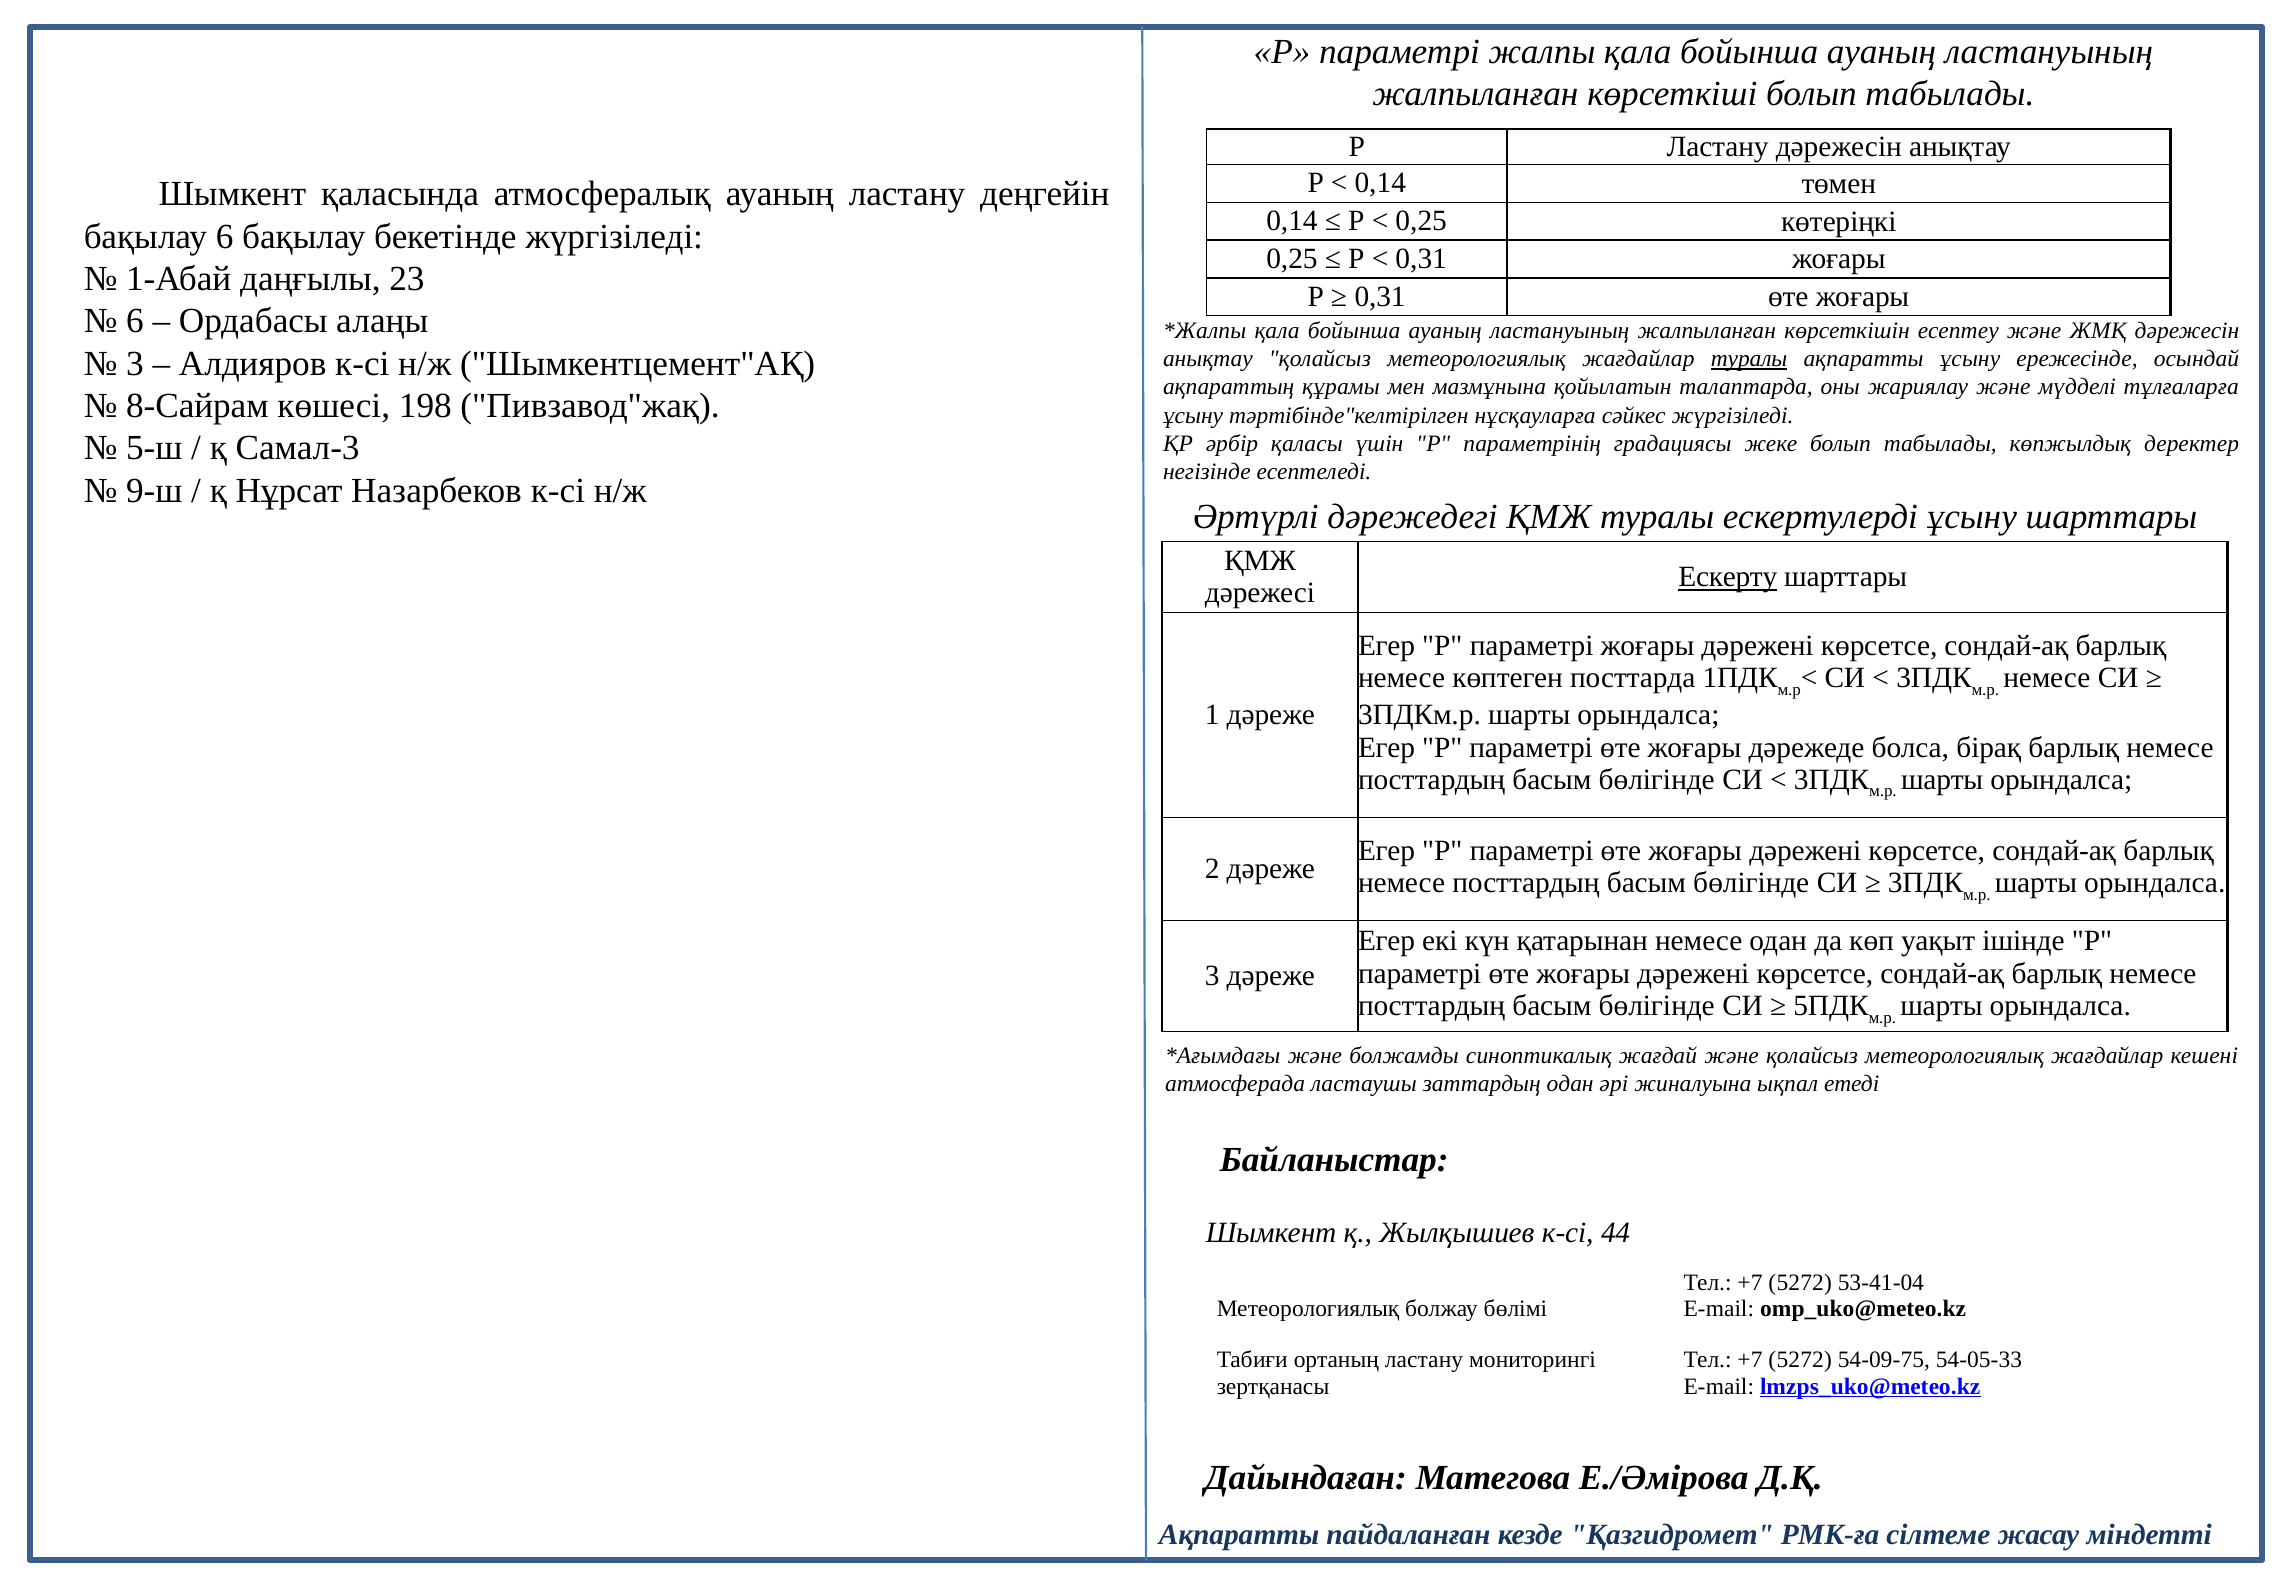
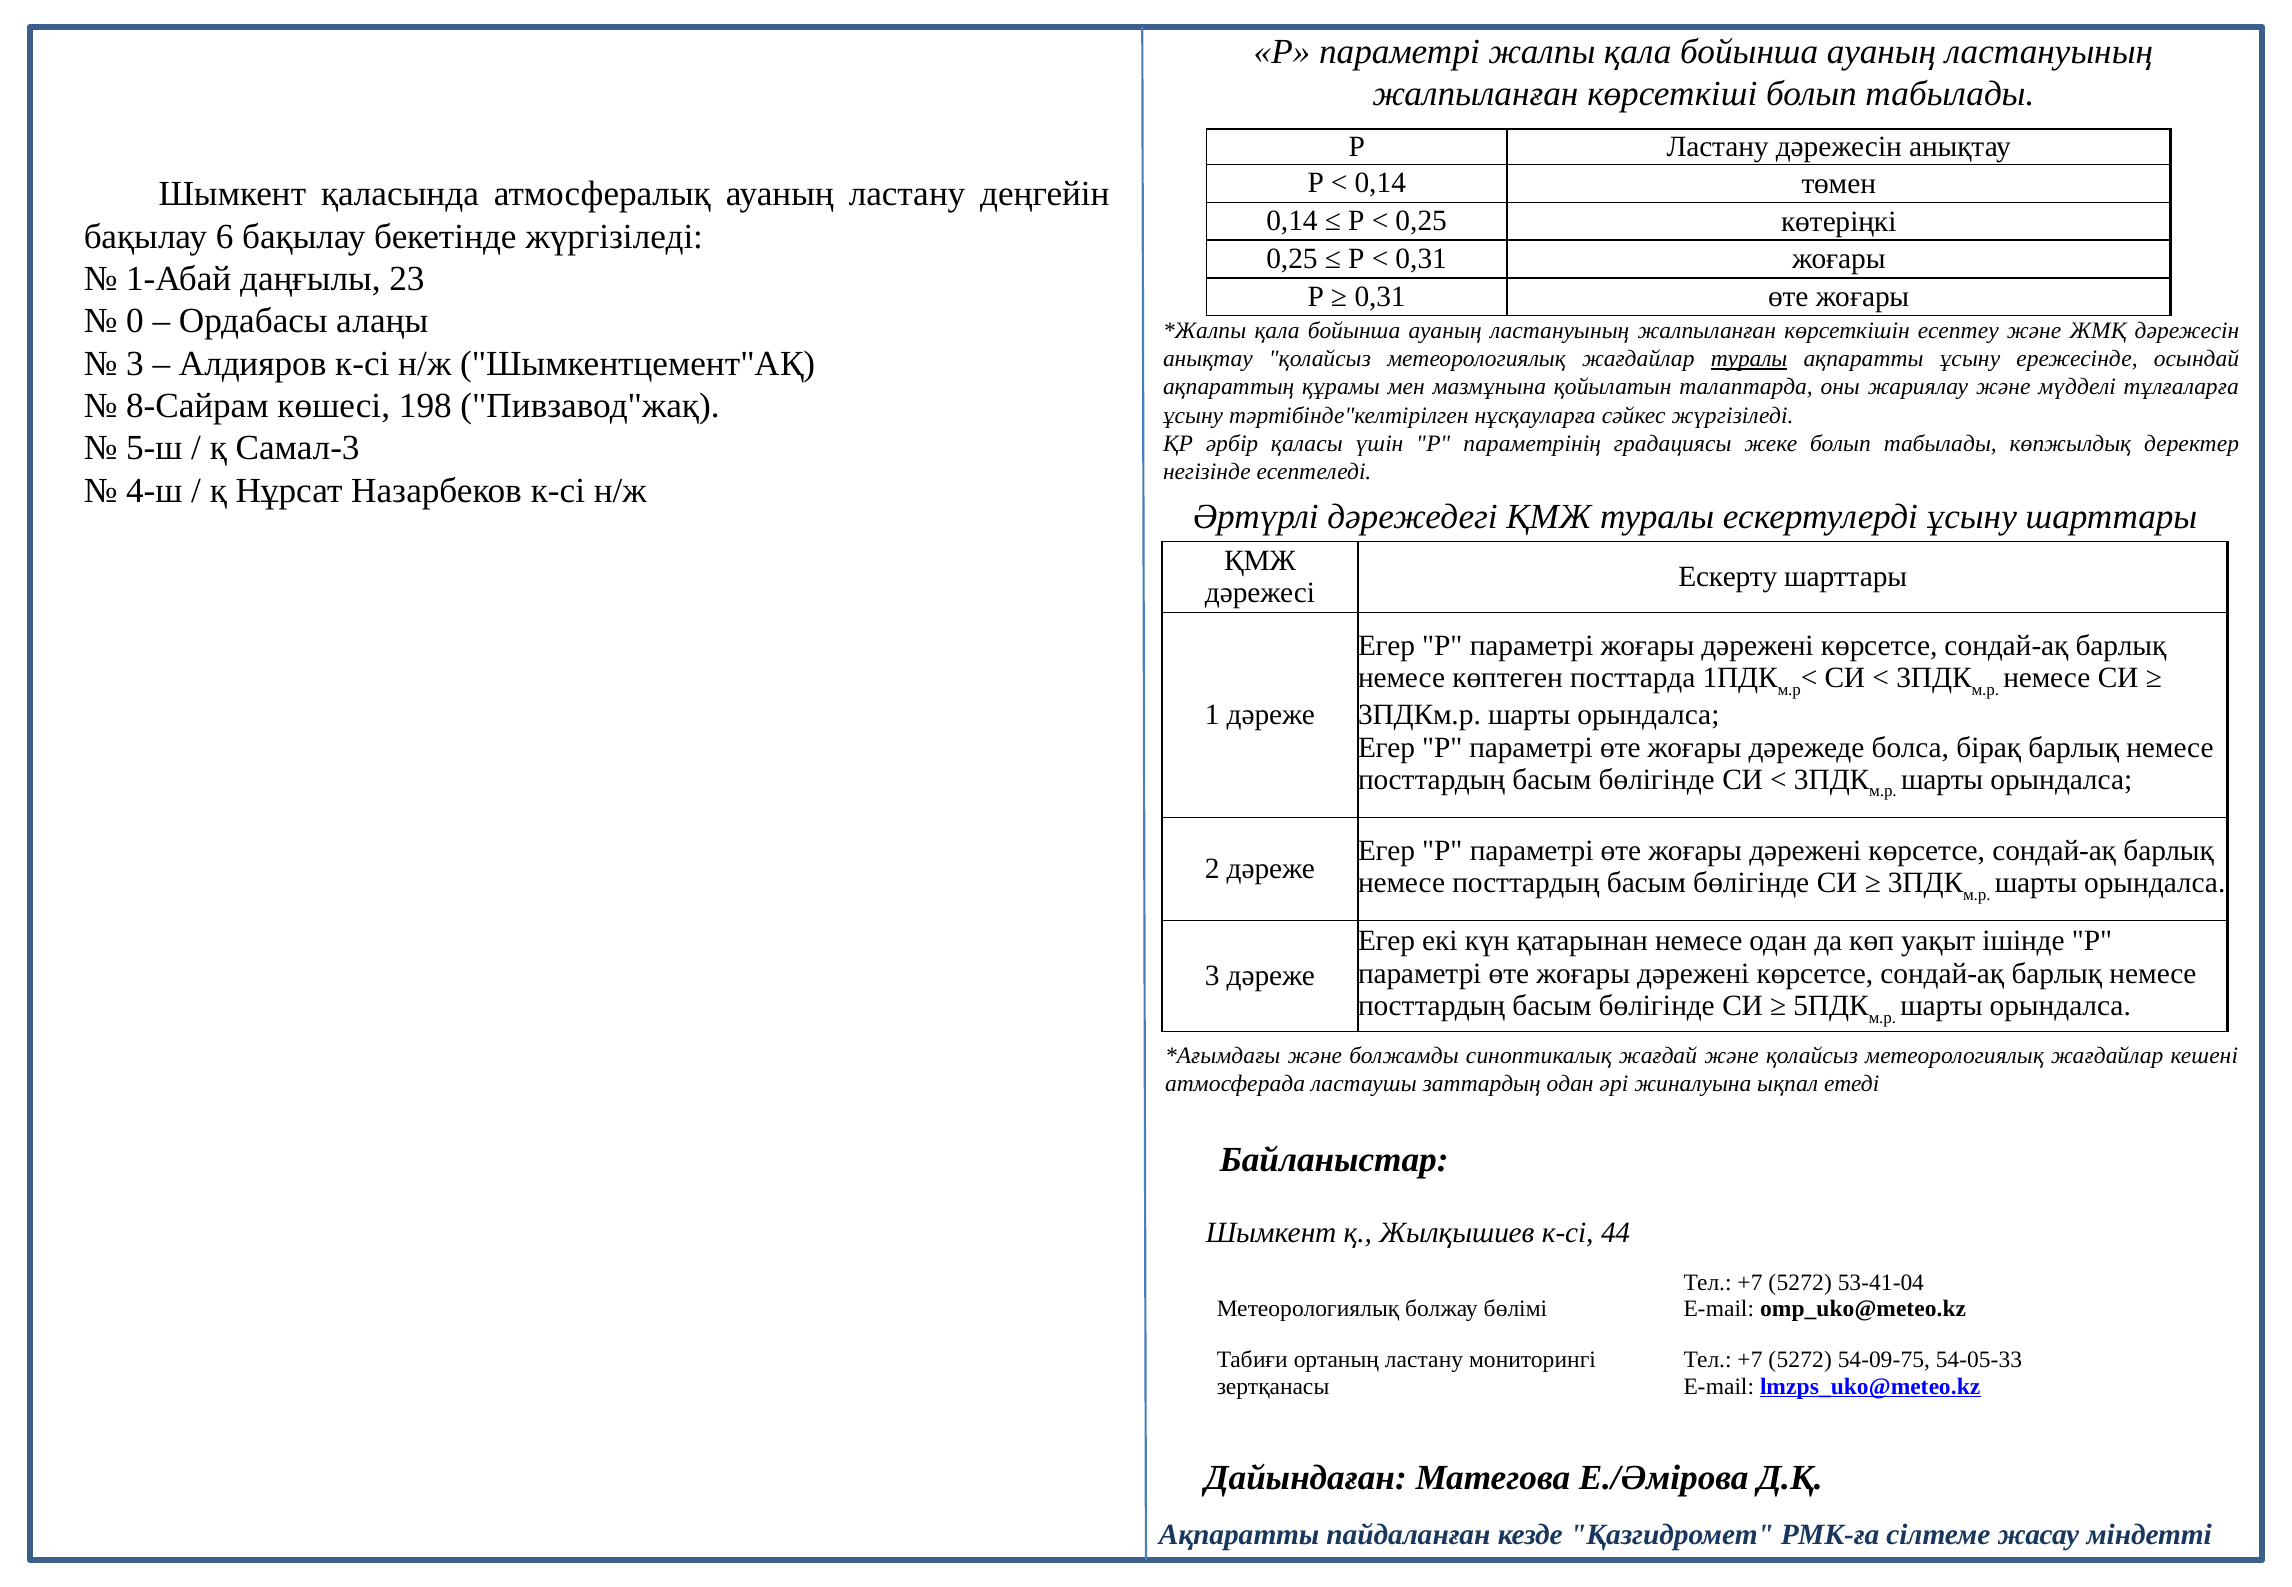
6 at (135, 321): 6 -> 0
9-ш: 9-ш -> 4-ш
Ескерту underline: present -> none
